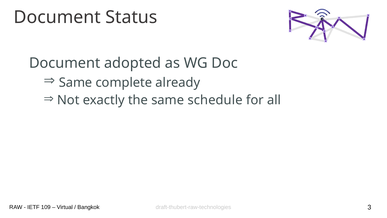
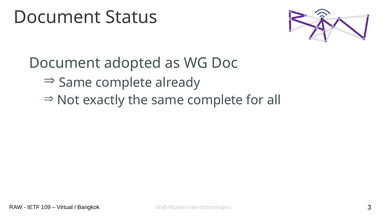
the same schedule: schedule -> complete
